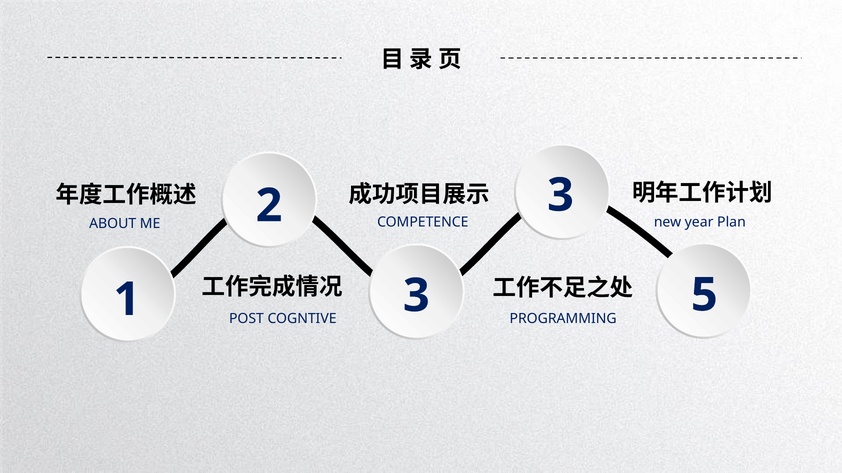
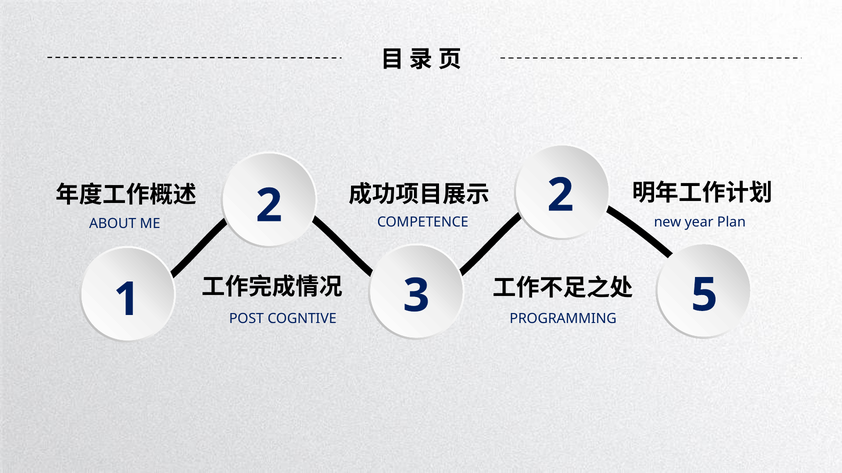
2 3: 3 -> 2
